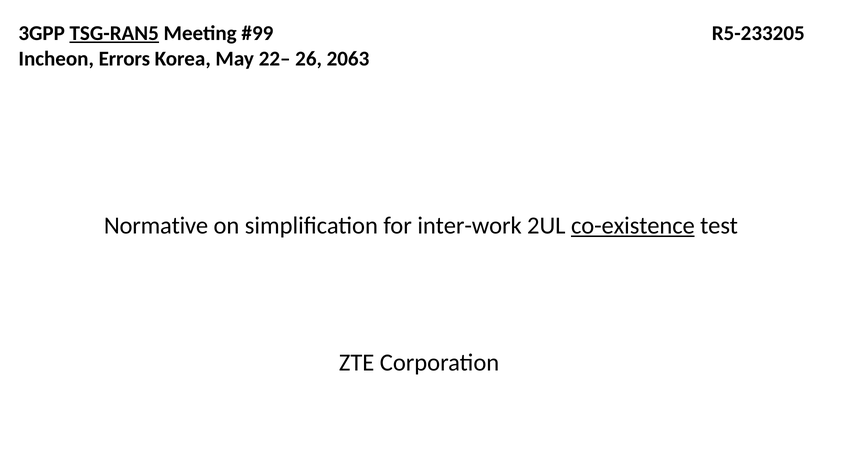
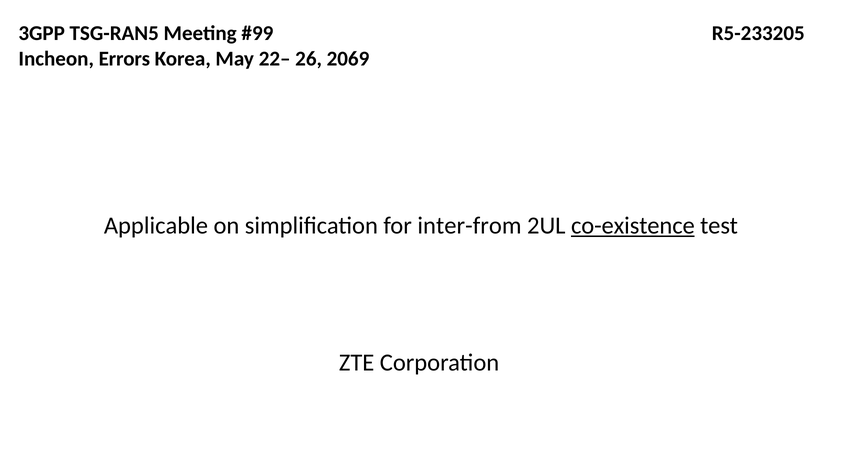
TSG-RAN5 underline: present -> none
2063: 2063 -> 2069
Normative: Normative -> Applicable
inter-work: inter-work -> inter-from
